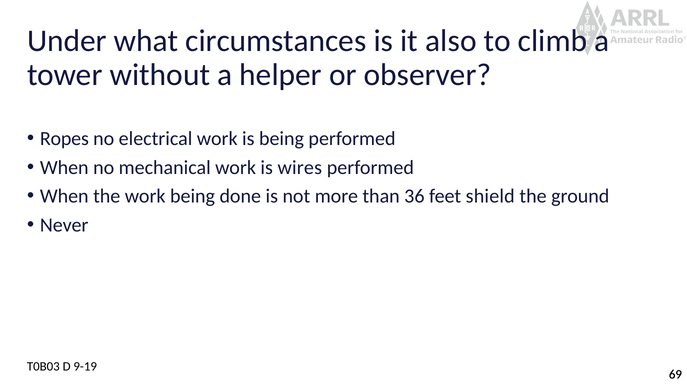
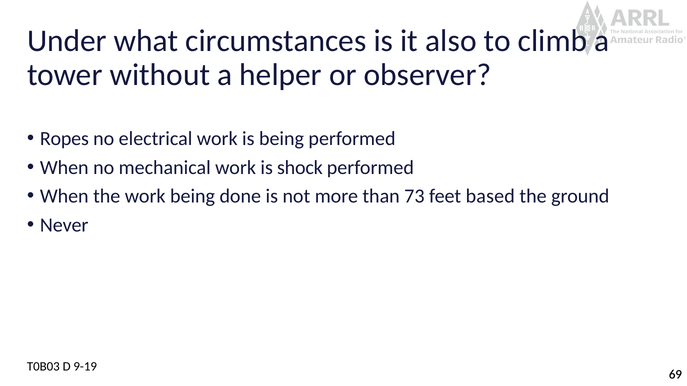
wires: wires -> shock
36: 36 -> 73
shield: shield -> based
